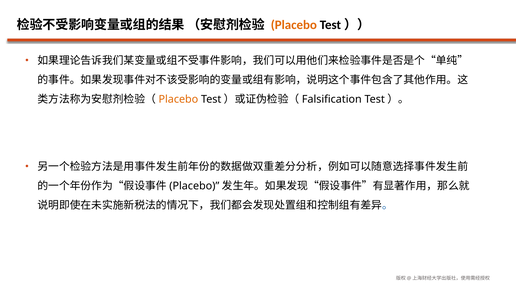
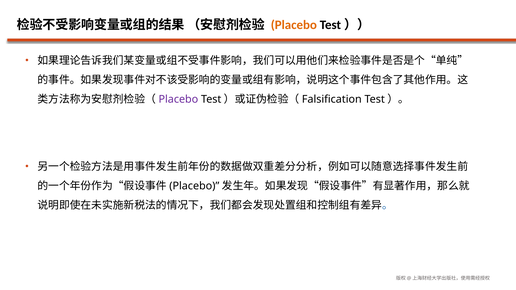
Placebo at (178, 99) colour: orange -> purple
